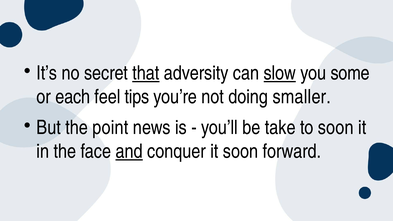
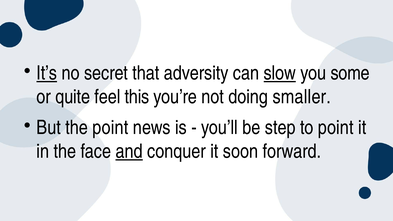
It’s underline: none -> present
that underline: present -> none
each: each -> quite
tips: tips -> this
take: take -> step
to soon: soon -> point
